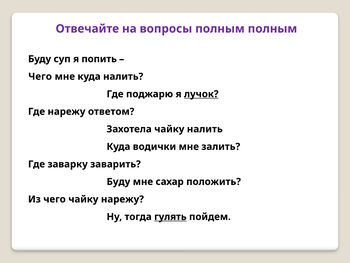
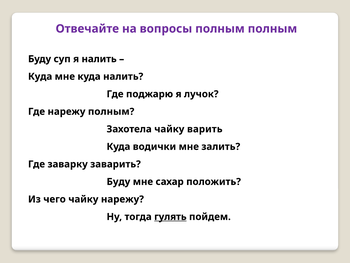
я попить: попить -> налить
Чего at (40, 76): Чего -> Куда
лучок underline: present -> none
нарежу ответом: ответом -> полным
чайку налить: налить -> варить
